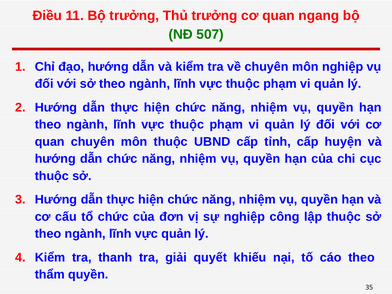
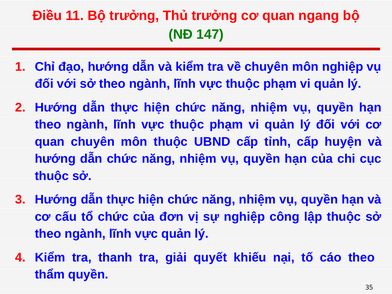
507: 507 -> 147
